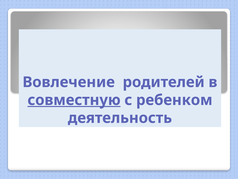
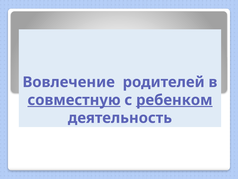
ребенком underline: none -> present
